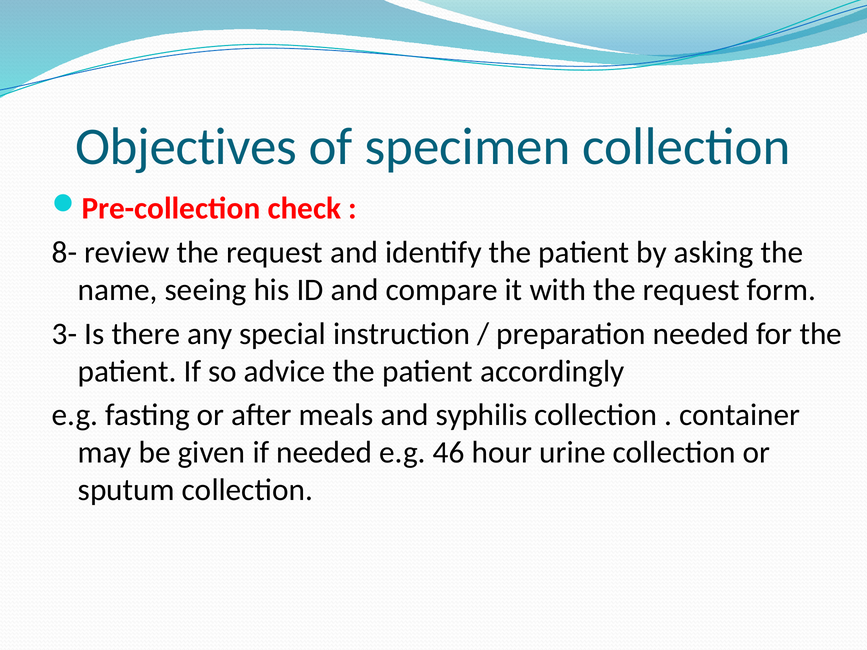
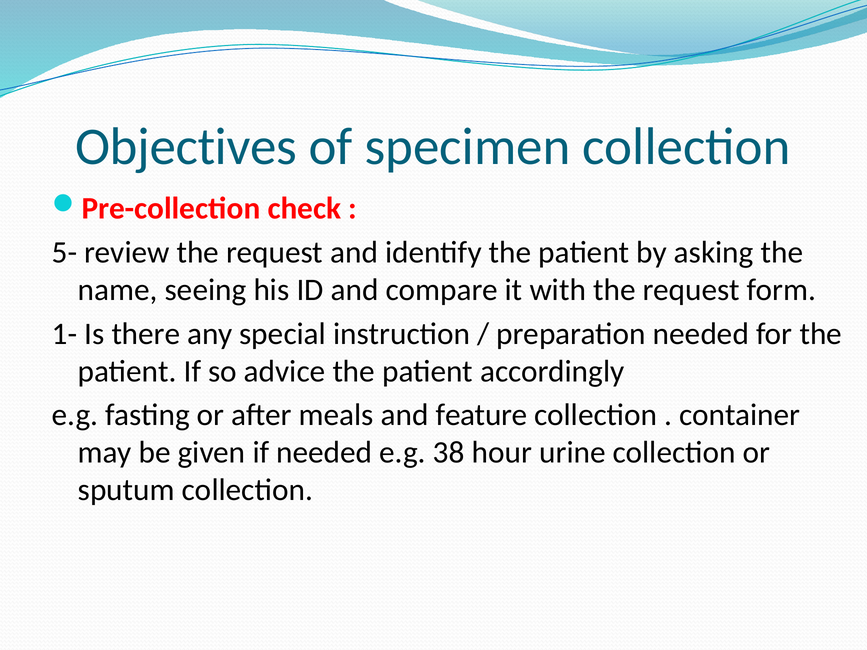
8-: 8- -> 5-
3-: 3- -> 1-
syphilis: syphilis -> feature
46: 46 -> 38
